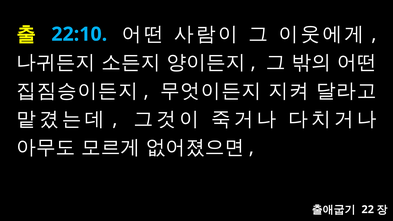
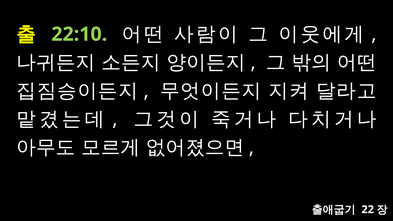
22:10 colour: light blue -> light green
